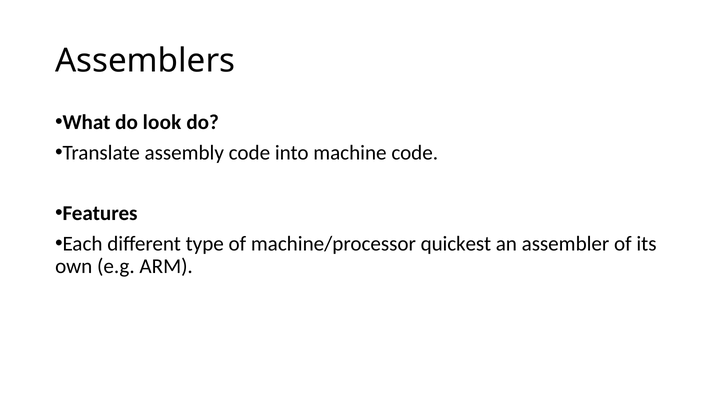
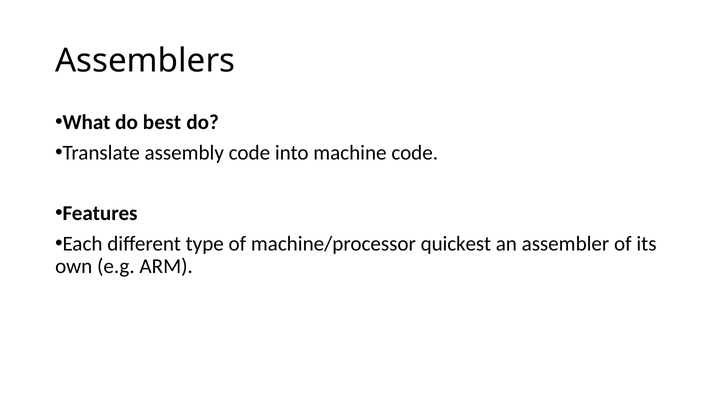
look: look -> best
